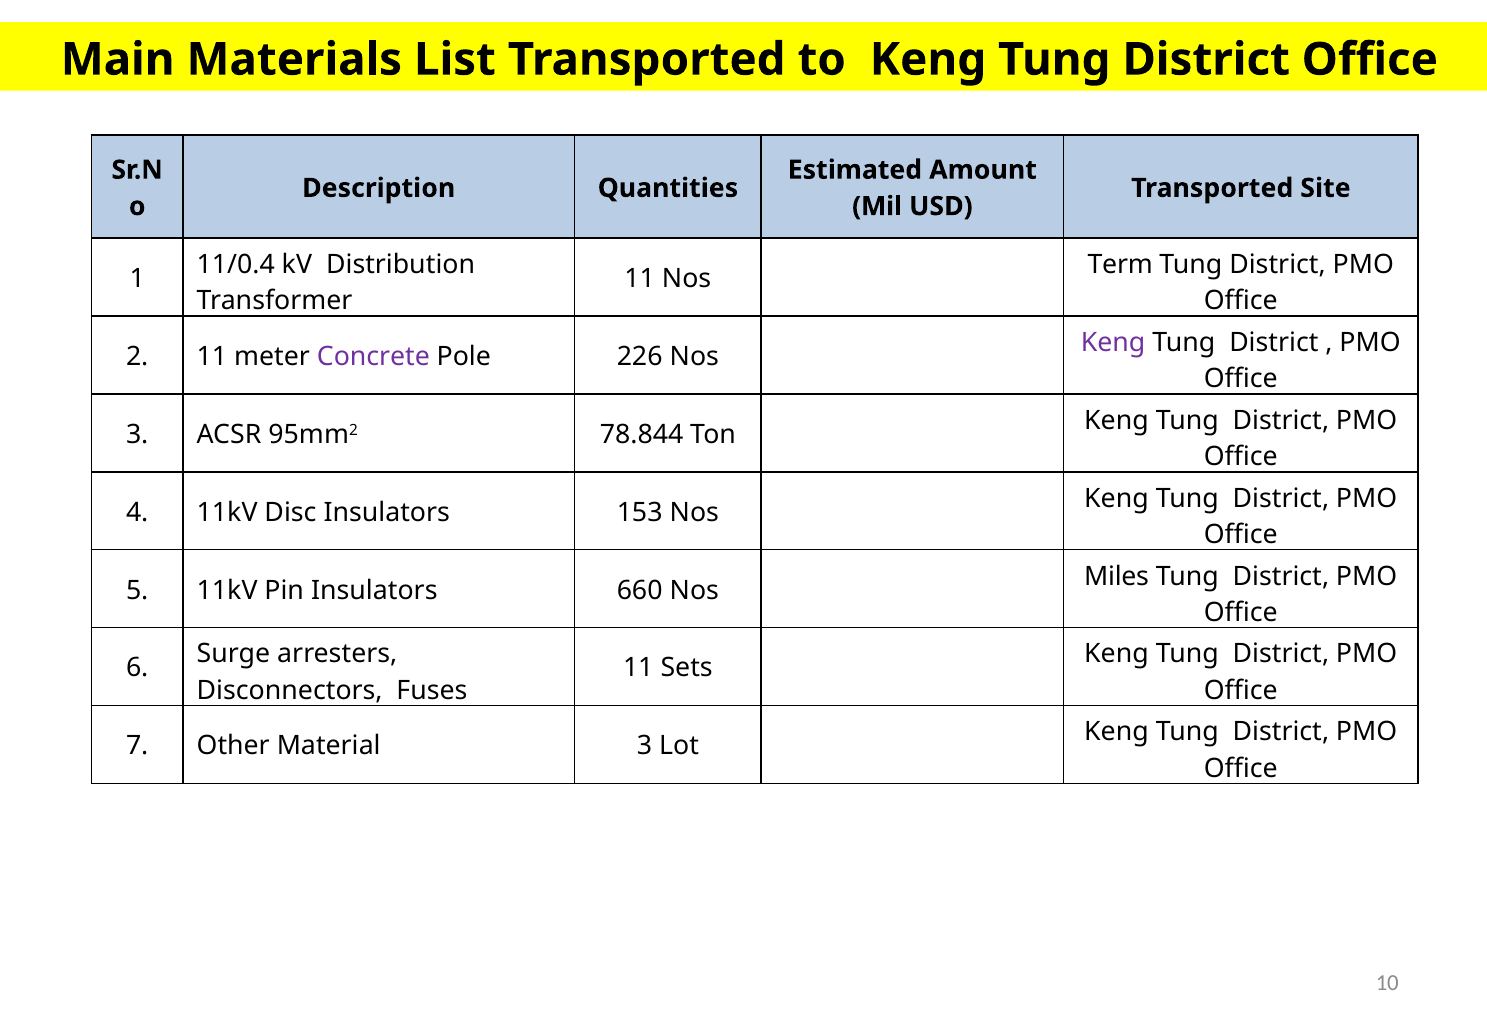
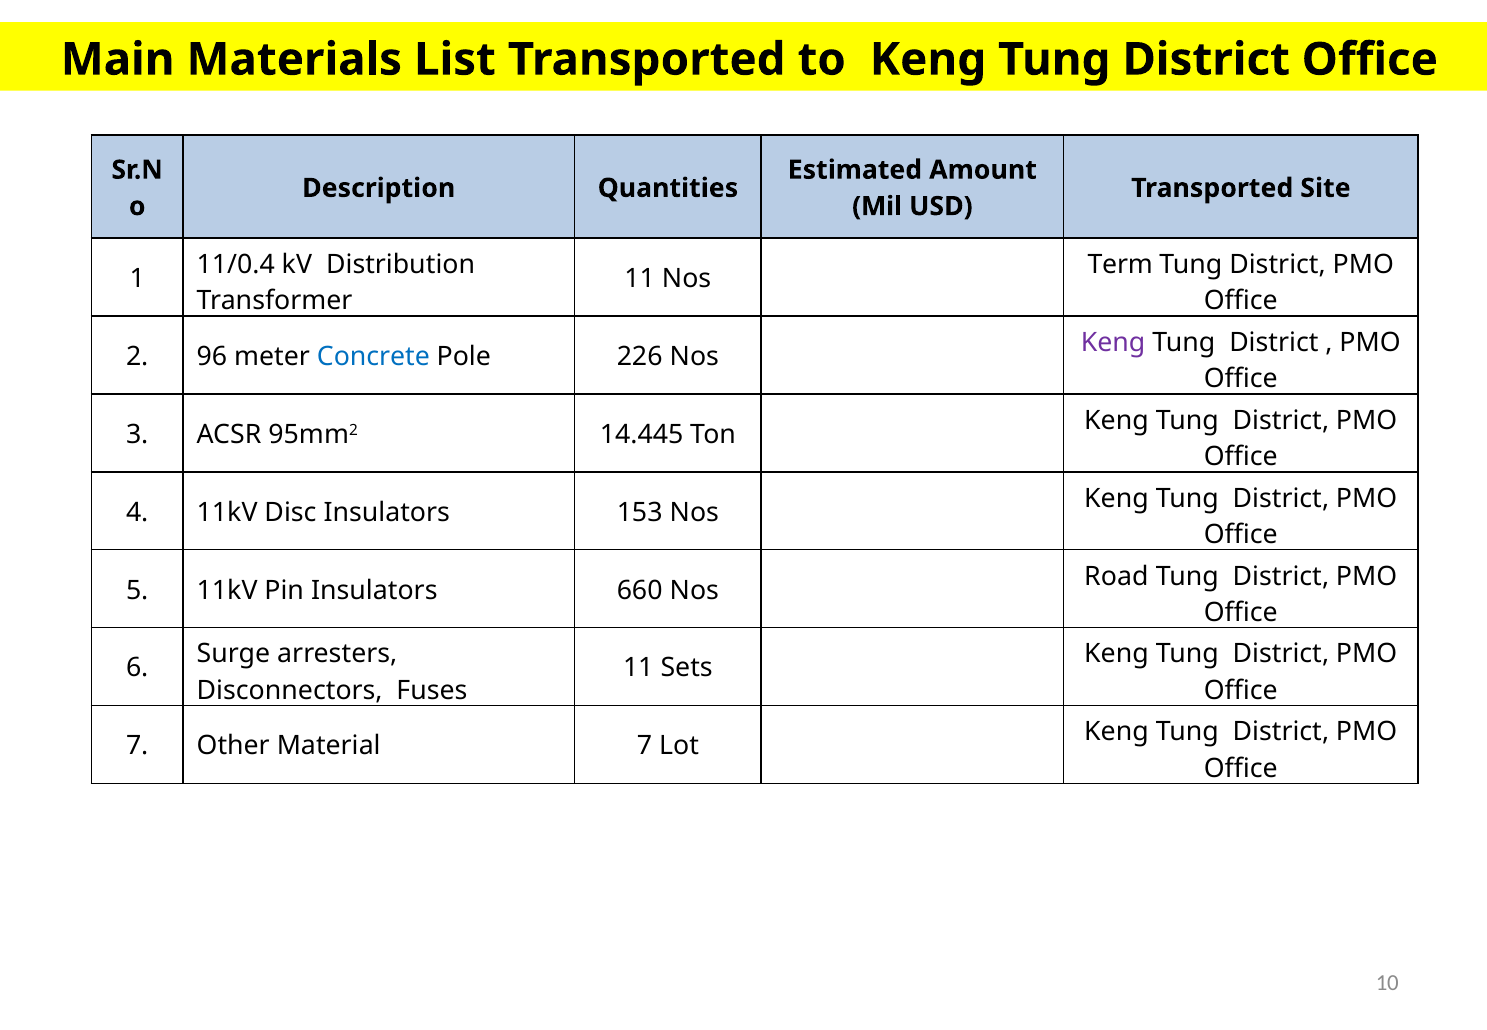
2 11: 11 -> 96
Concrete colour: purple -> blue
78.844: 78.844 -> 14.445
Miles: Miles -> Road
Material 3: 3 -> 7
